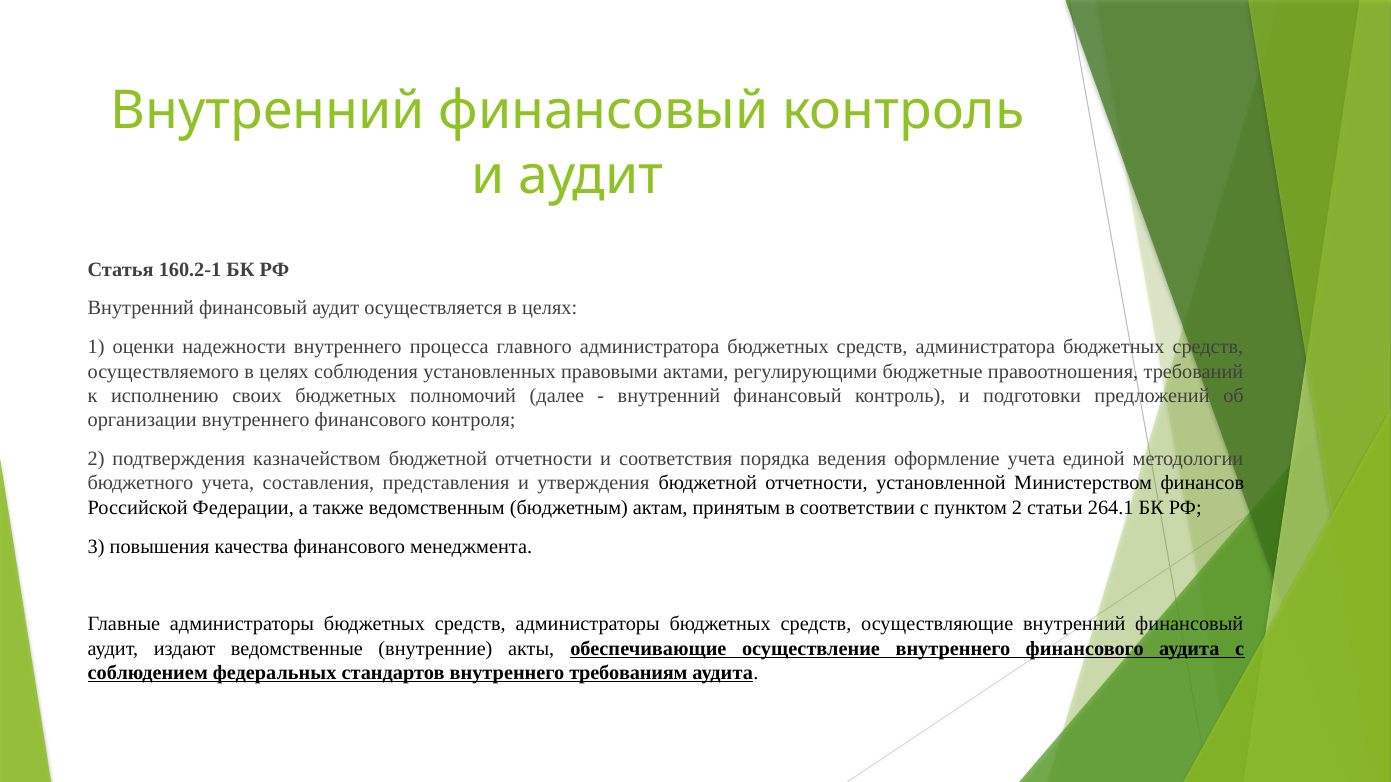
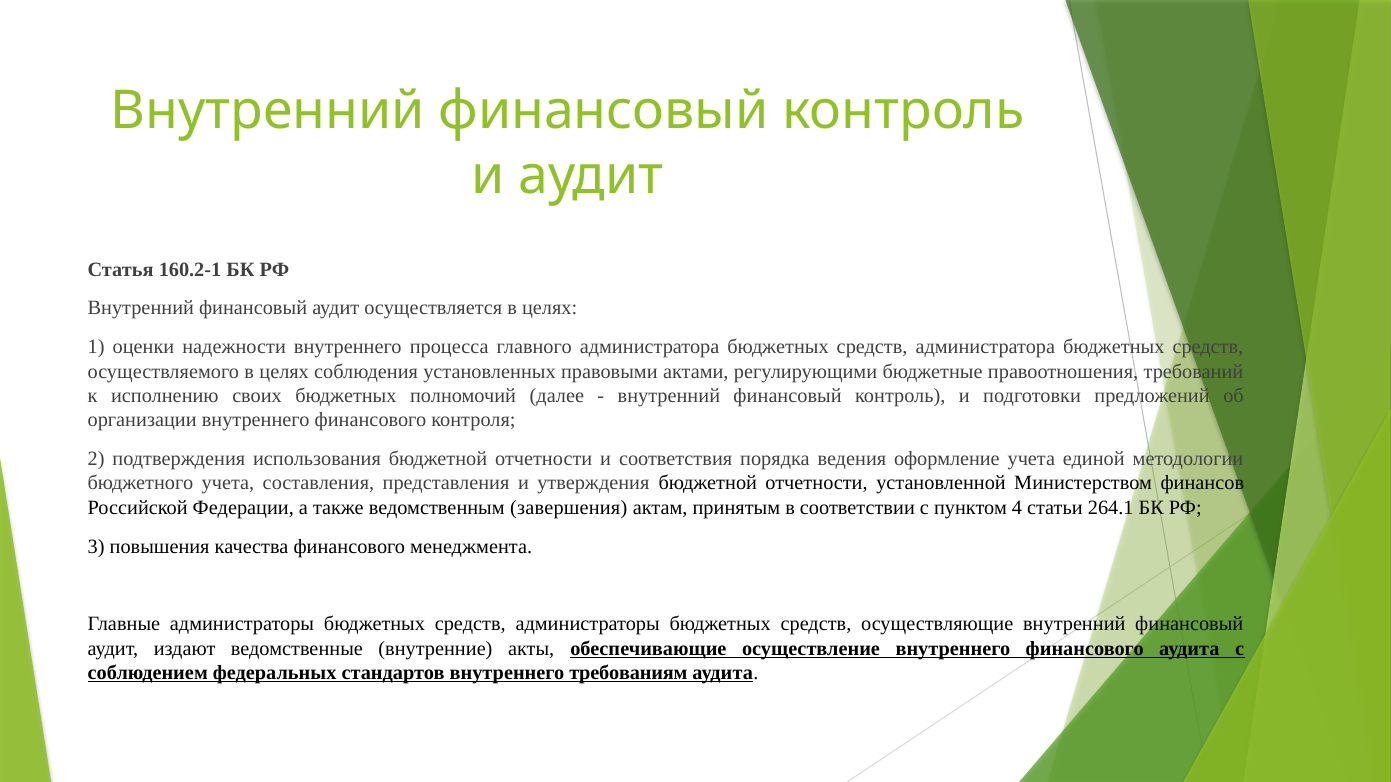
казначейством: казначейством -> использования
бюджетным: бюджетным -> завершения
пунктом 2: 2 -> 4
